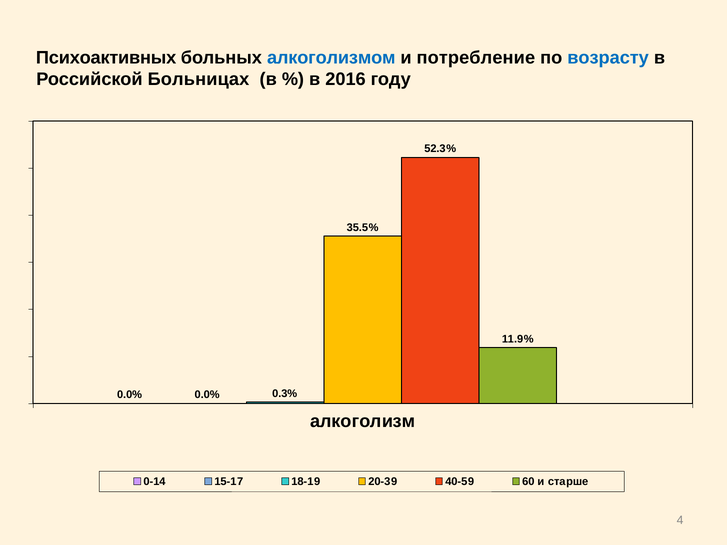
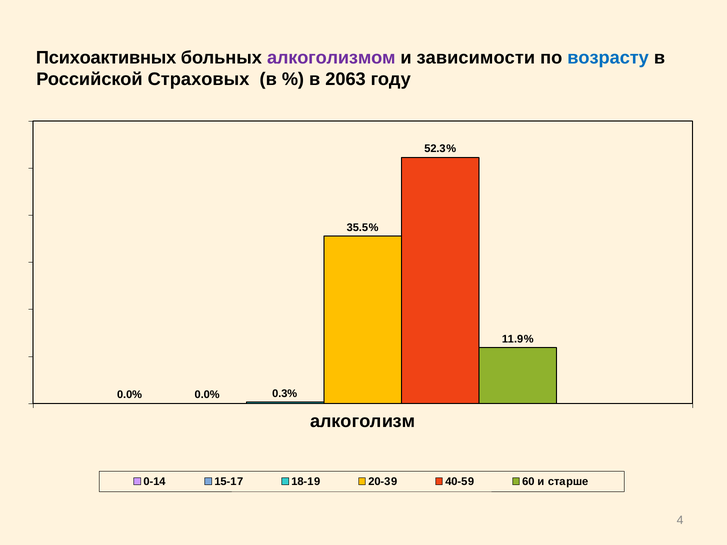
алкоголизмом colour: blue -> purple
потребление: потребление -> зависимости
Больницах: Больницах -> Страховых
2016: 2016 -> 2063
